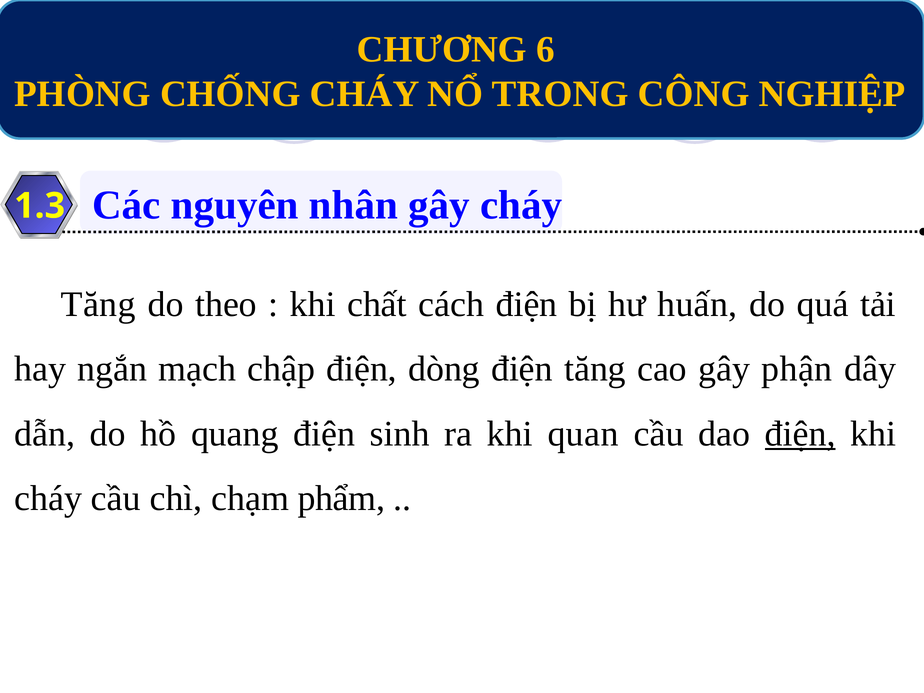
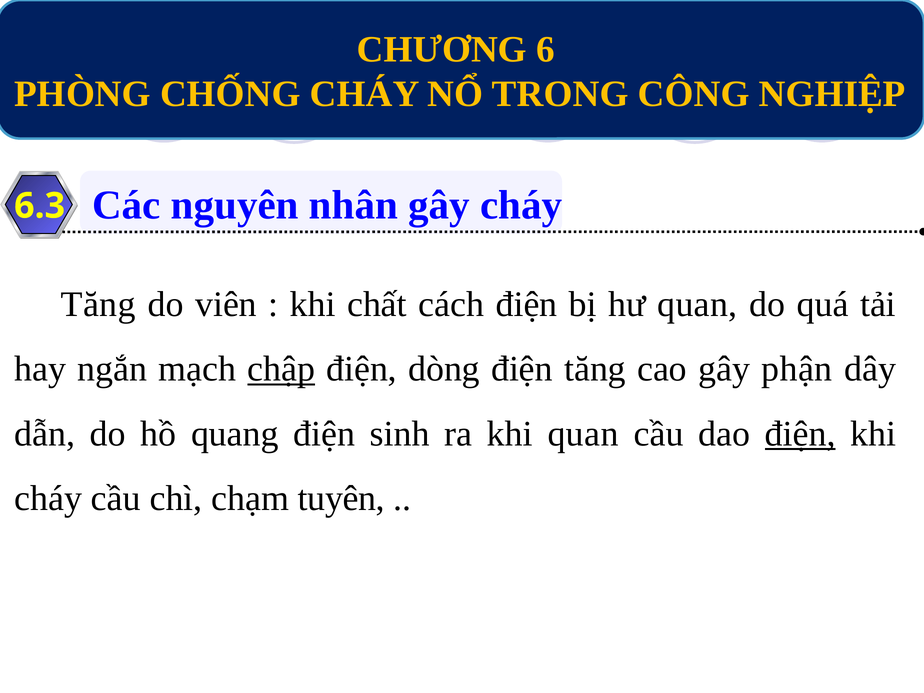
1.3: 1.3 -> 6.3
theo: theo -> viên
hư huấn: huấn -> quan
chập underline: none -> present
phẩm: phẩm -> tuyên
